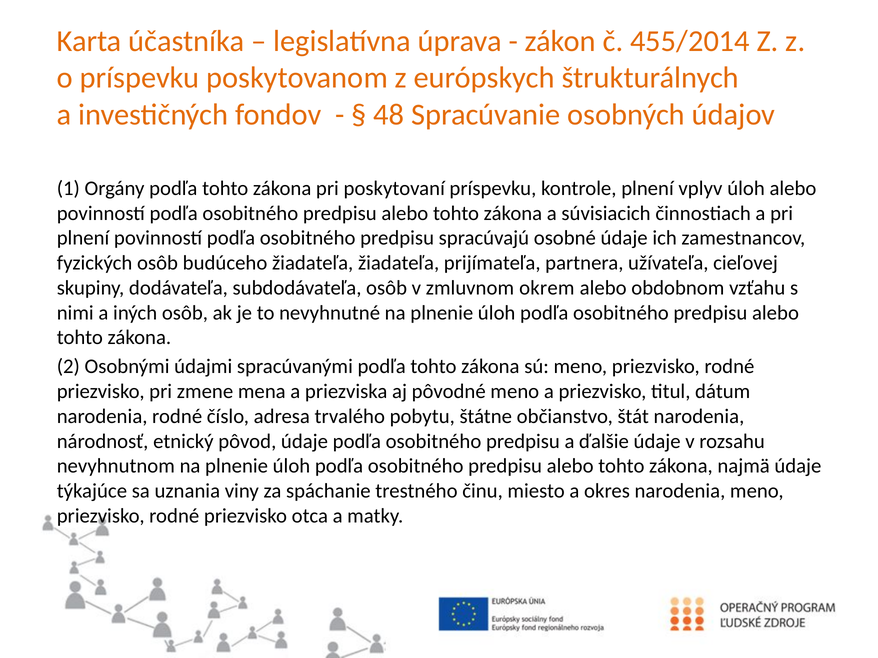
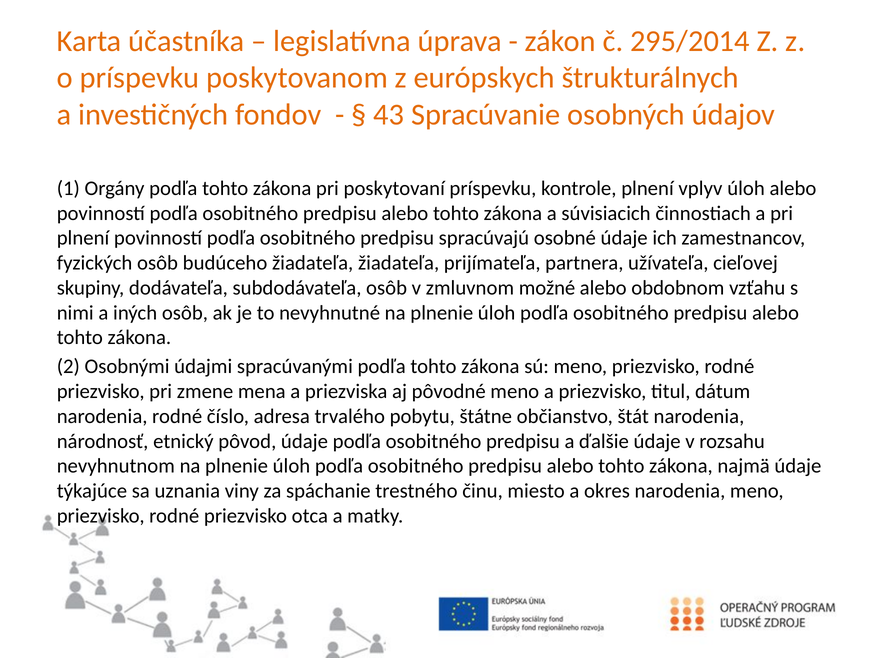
455/2014: 455/2014 -> 295/2014
48: 48 -> 43
okrem: okrem -> možné
